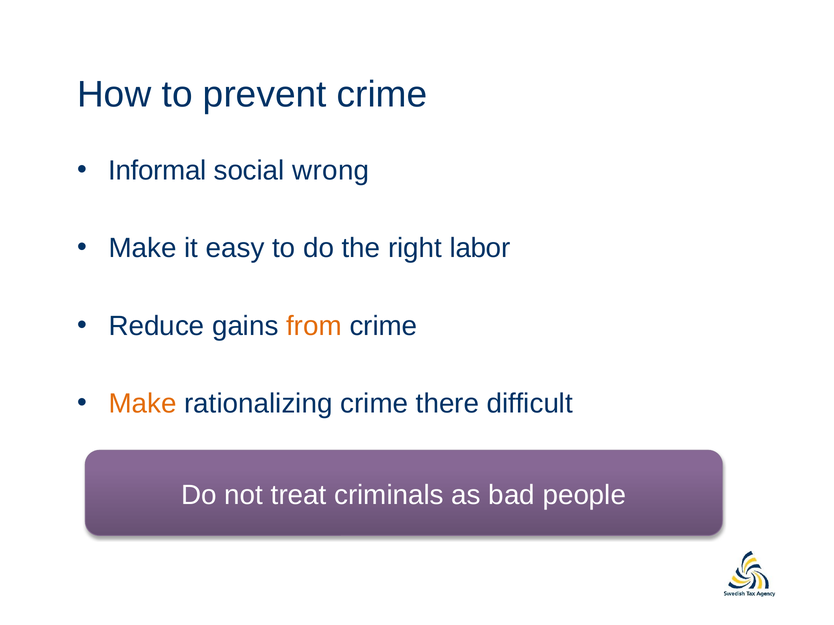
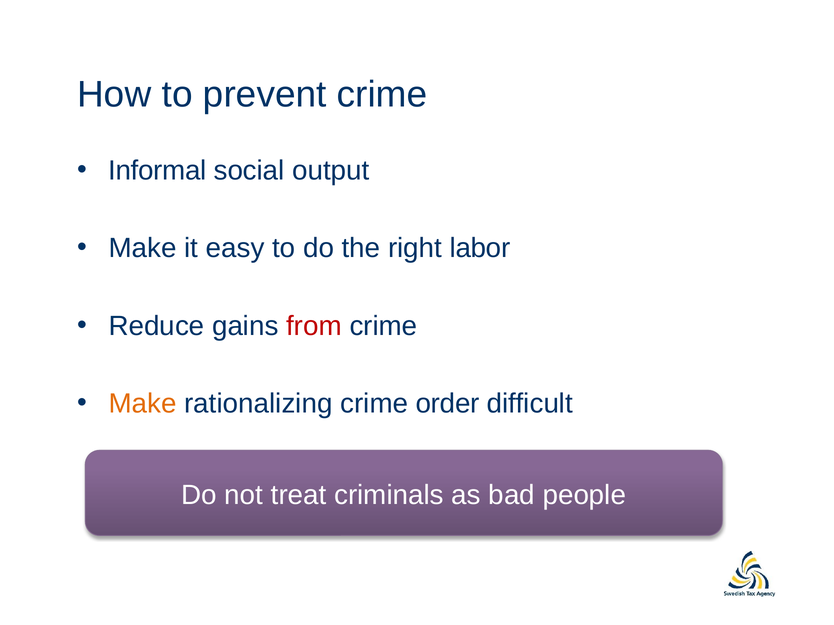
wrong: wrong -> output
from colour: orange -> red
there: there -> order
